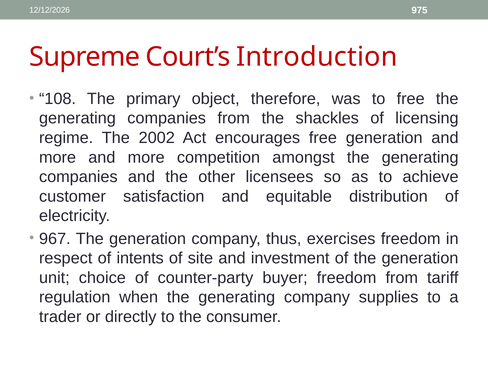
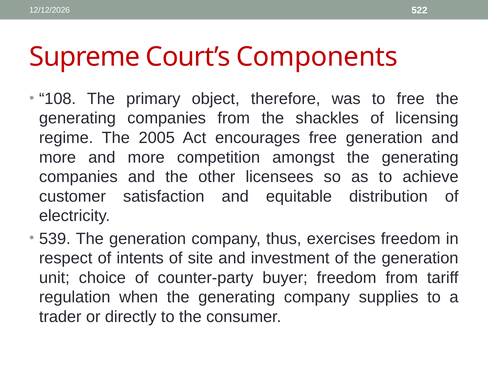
975: 975 -> 522
Introduction: Introduction -> Components
2002: 2002 -> 2005
967: 967 -> 539
